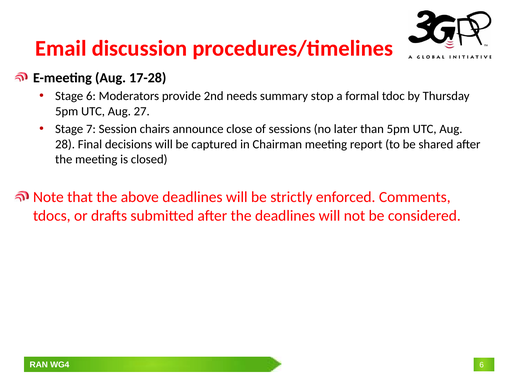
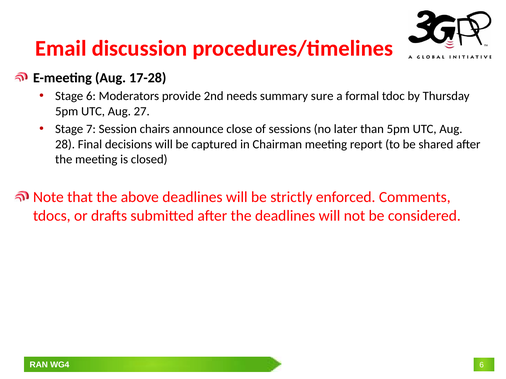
stop: stop -> sure
